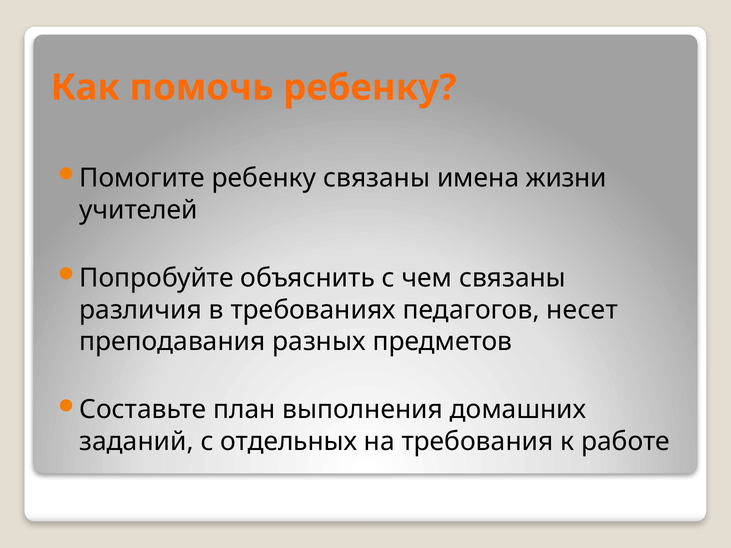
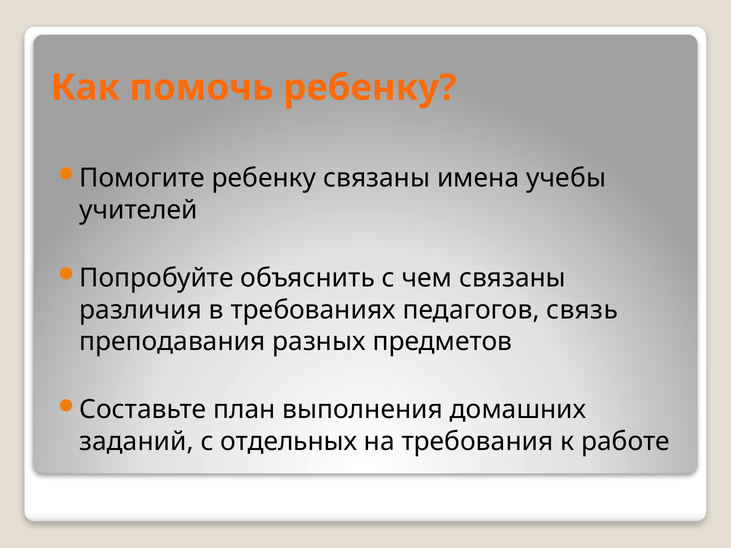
жизни: жизни -> учебы
несет: несет -> связь
